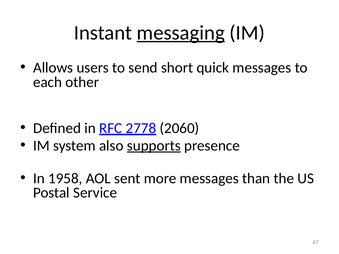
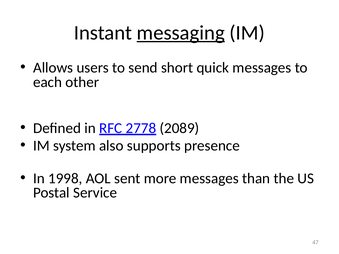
2060: 2060 -> 2089
supports underline: present -> none
1958: 1958 -> 1998
